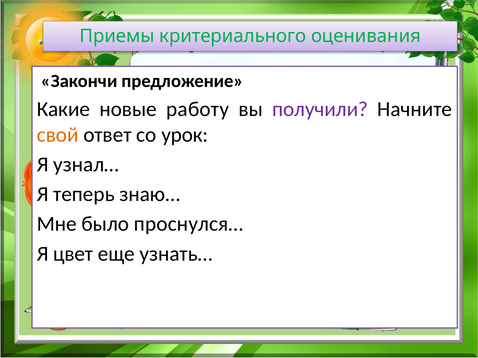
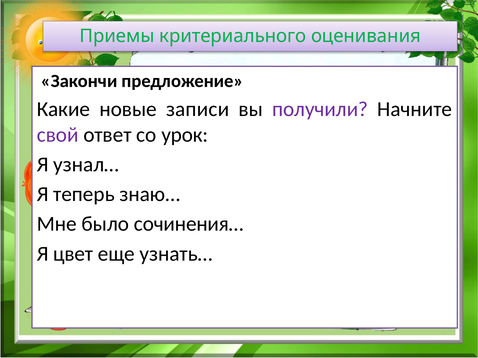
работу: работу -> записи
свой colour: orange -> purple
проснулся…: проснулся… -> сочинения…
